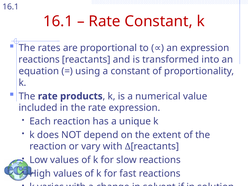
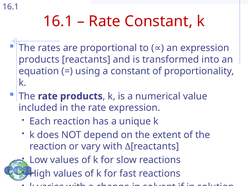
reactions at (39, 60): reactions -> products
